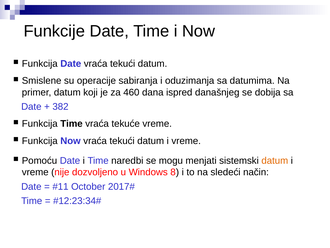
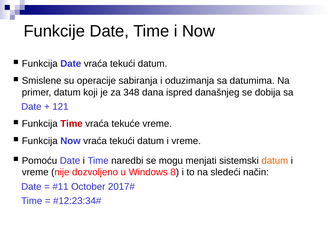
460: 460 -> 348
382: 382 -> 121
Time at (72, 124) colour: black -> red
